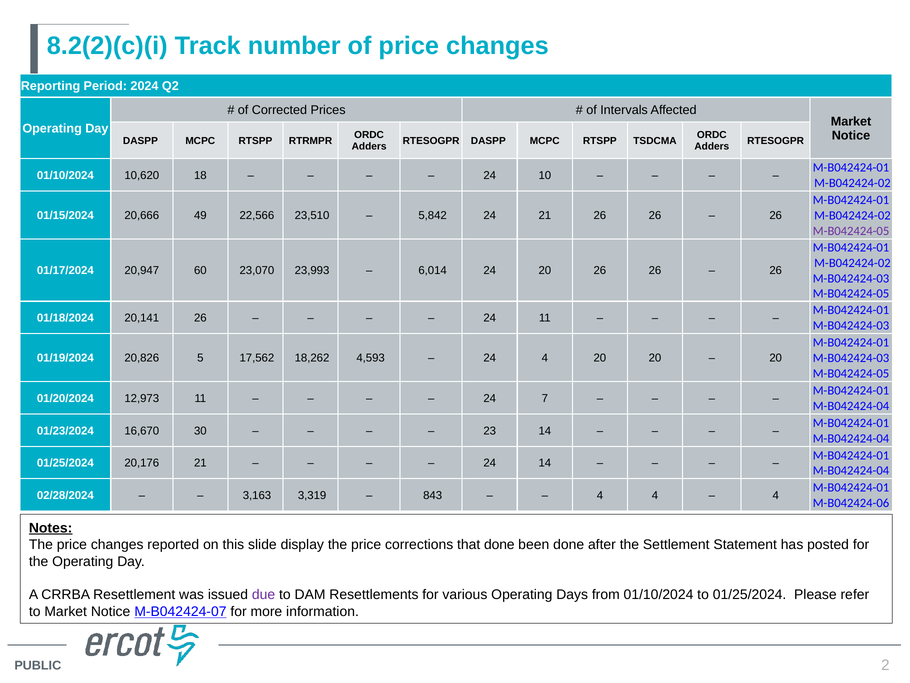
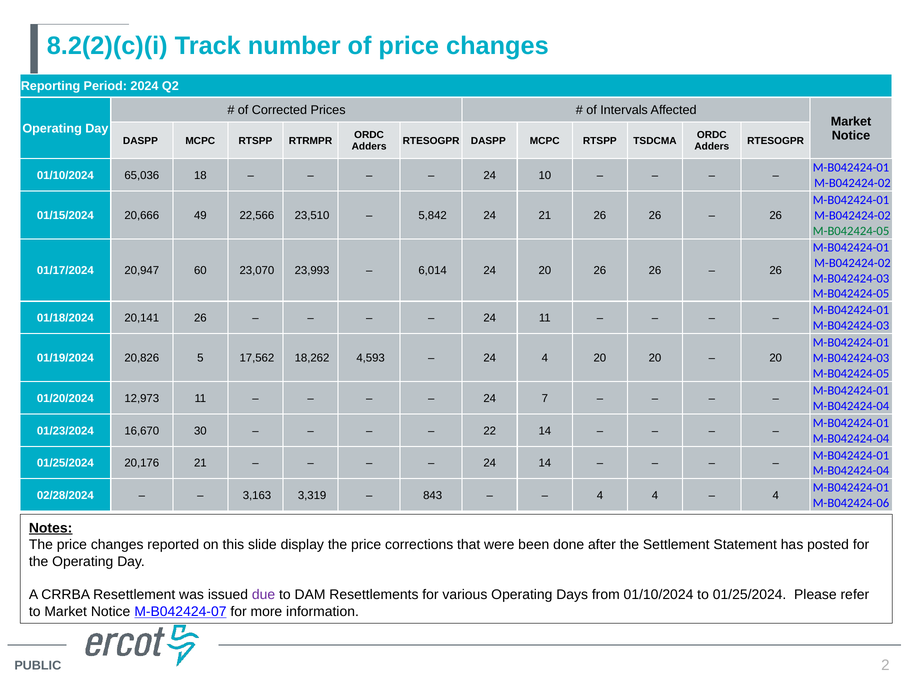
10,620: 10,620 -> 65,036
M-B042424-05 at (851, 231) colour: purple -> green
23: 23 -> 22
that done: done -> were
